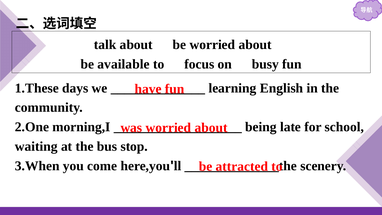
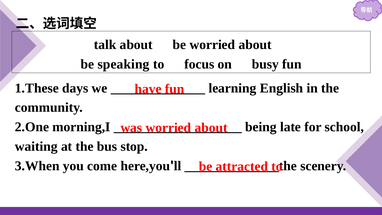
available: available -> speaking
